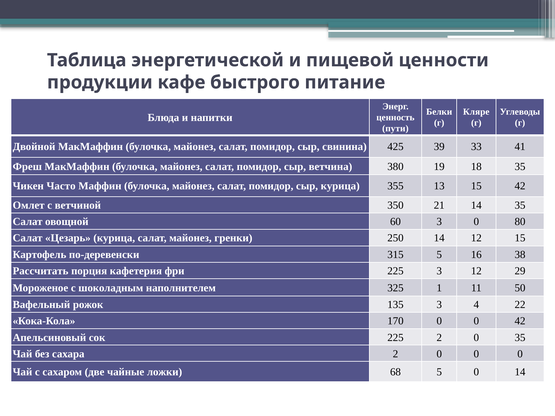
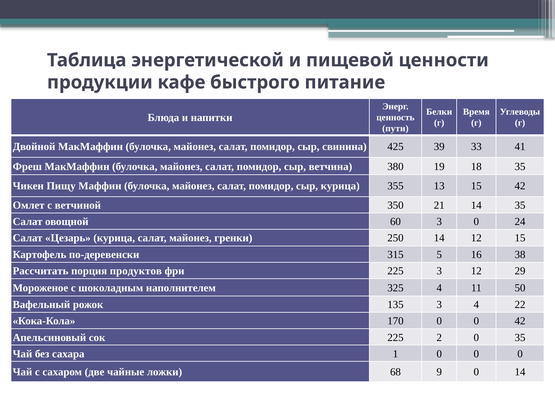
Кляре: Кляре -> Время
Часто: Часто -> Пищу
80: 80 -> 24
кафетерия: кафетерия -> продуктов
325 1: 1 -> 4
сахара 2: 2 -> 1
68 5: 5 -> 9
